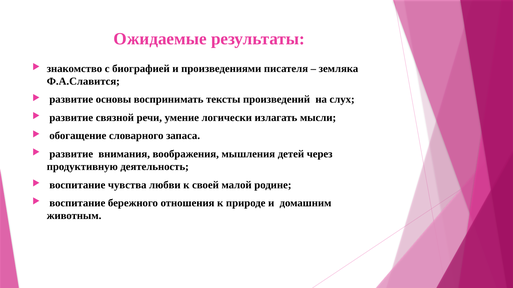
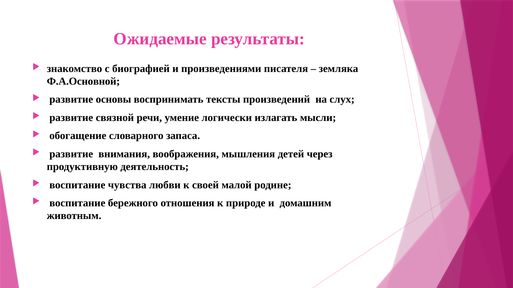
Ф.А.Славится: Ф.А.Славится -> Ф.А.Основной
